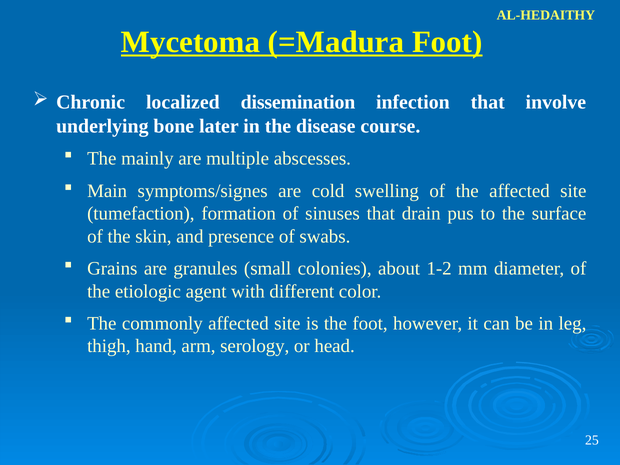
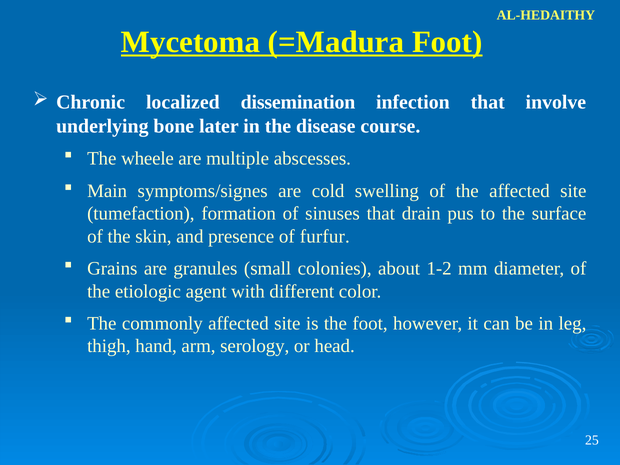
mainly: mainly -> wheele
swabs: swabs -> furfur
